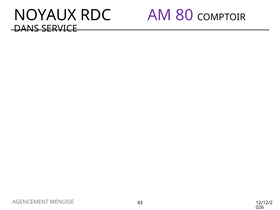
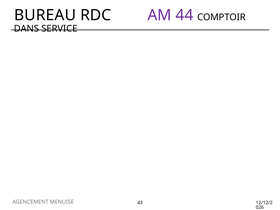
NOYAUX: NOYAUX -> BUREAU
80: 80 -> 44
